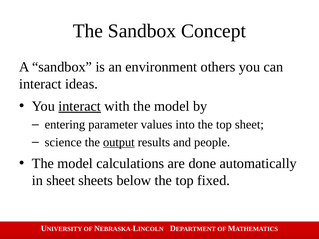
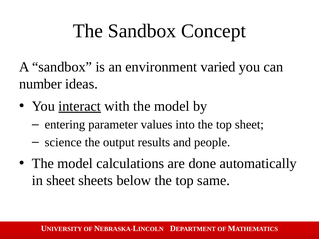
others: others -> varied
interact at (40, 84): interact -> number
output underline: present -> none
fixed: fixed -> same
